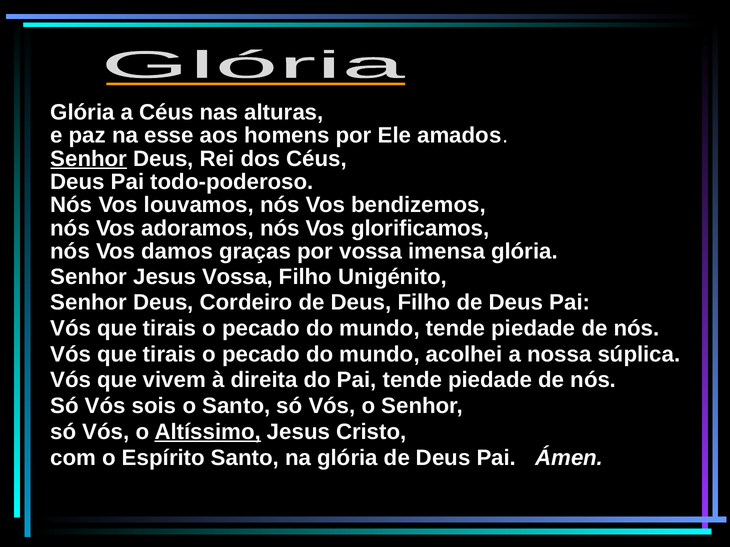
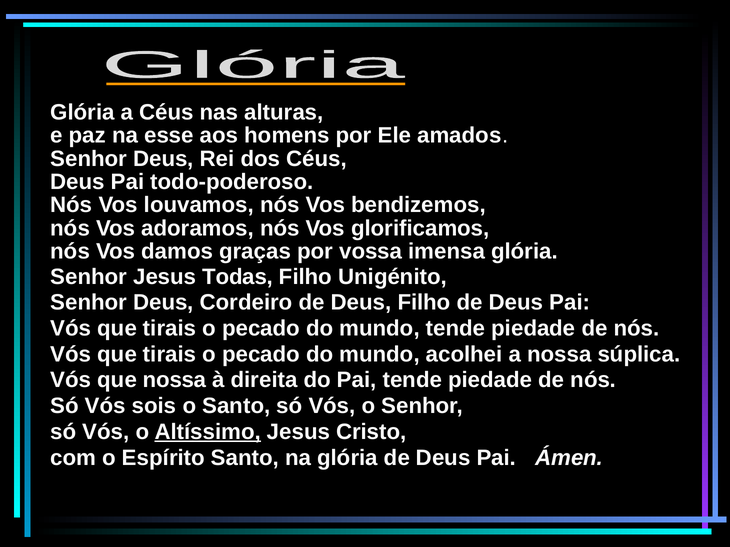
Senhor at (89, 159) underline: present -> none
Jesus Vossa: Vossa -> Todas
que vivem: vivem -> nossa
